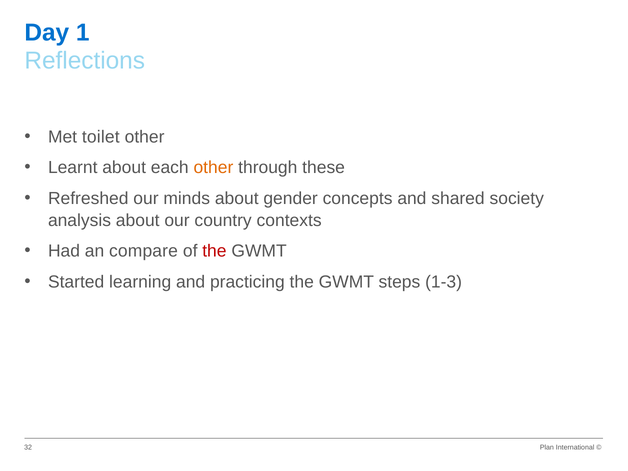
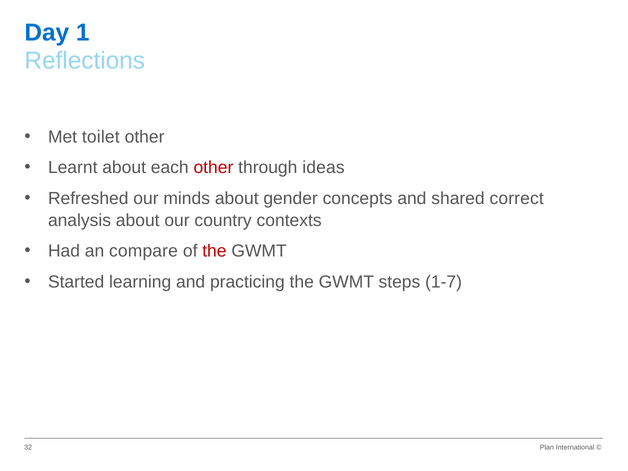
other at (213, 168) colour: orange -> red
these: these -> ideas
society: society -> correct
1-3: 1-3 -> 1-7
